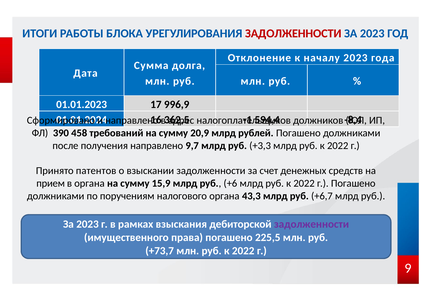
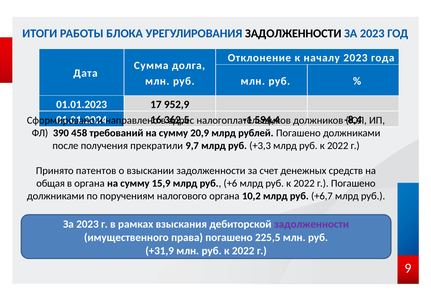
ЗАДОЛЖЕННОСТИ at (293, 33) colour: red -> black
996,9: 996,9 -> 952,9
получения направлено: направлено -> прекратили
прием: прием -> общая
43,3: 43,3 -> 10,2
+73,7: +73,7 -> +31,9
